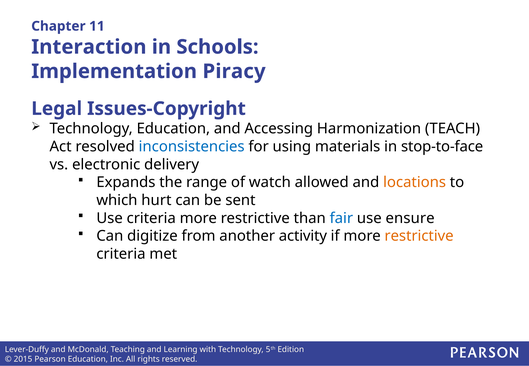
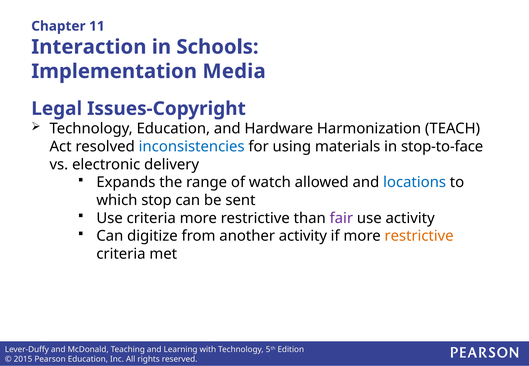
Piracy: Piracy -> Media
Accessing: Accessing -> Hardware
locations colour: orange -> blue
hurt: hurt -> stop
fair colour: blue -> purple
use ensure: ensure -> activity
